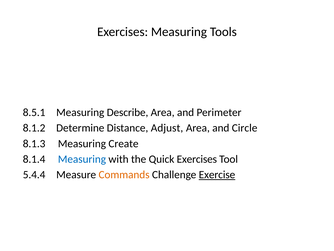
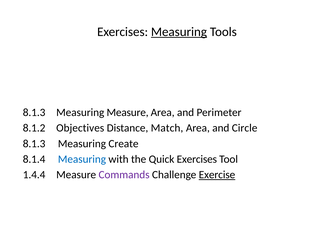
Measuring at (179, 32) underline: none -> present
8.5.1 at (34, 112): 8.5.1 -> 8.1.3
Measuring Describe: Describe -> Measure
Determine: Determine -> Objectives
Adjust: Adjust -> Match
5.4.4: 5.4.4 -> 1.4.4
Commands colour: orange -> purple
